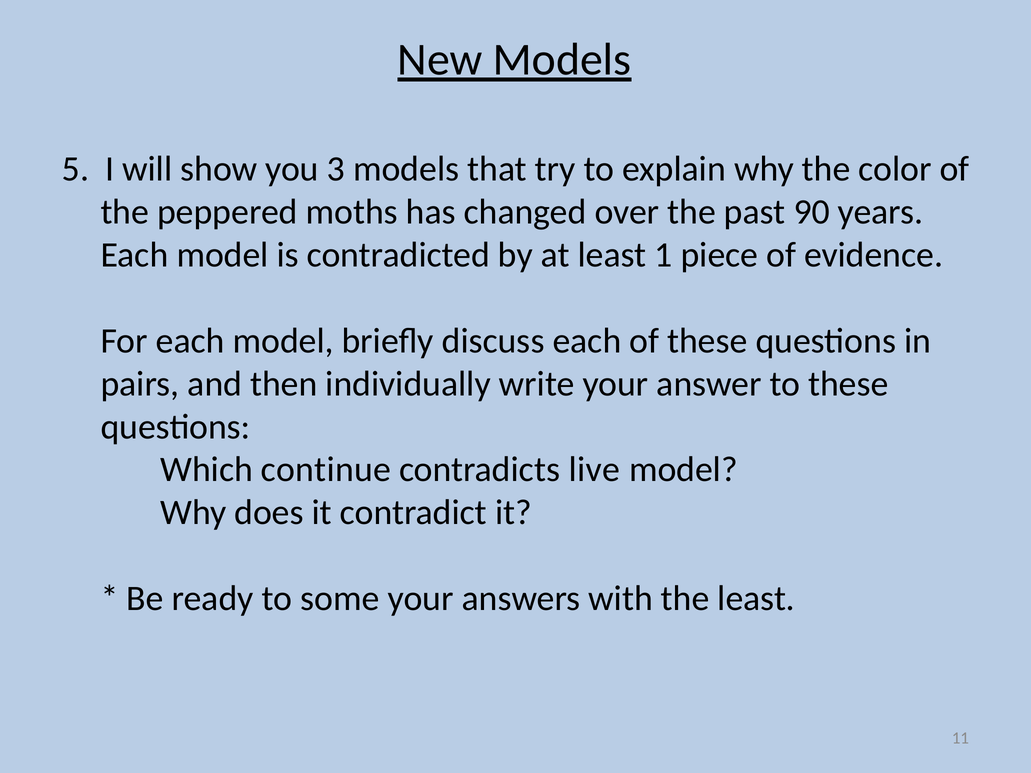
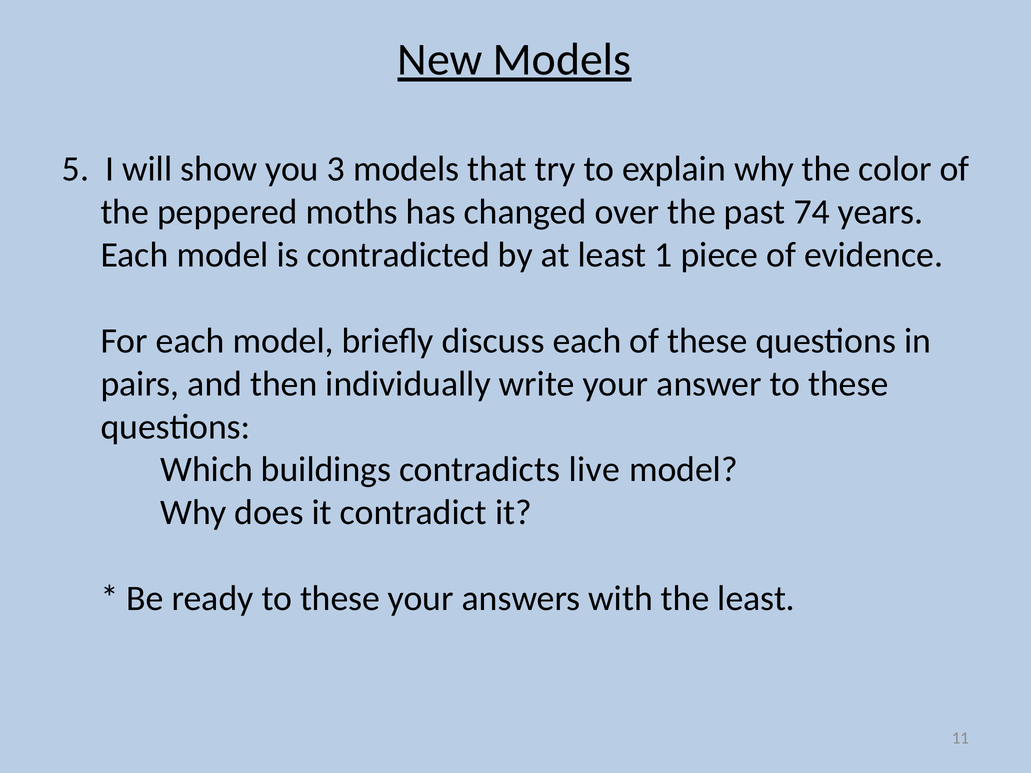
90: 90 -> 74
continue: continue -> buildings
ready to some: some -> these
